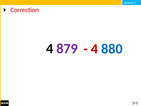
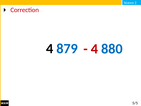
879 colour: purple -> blue
